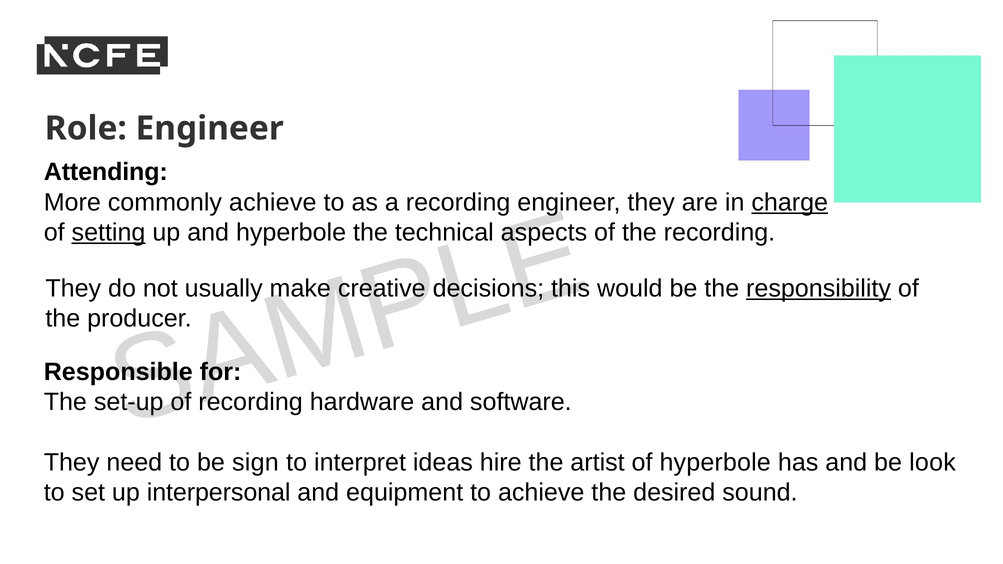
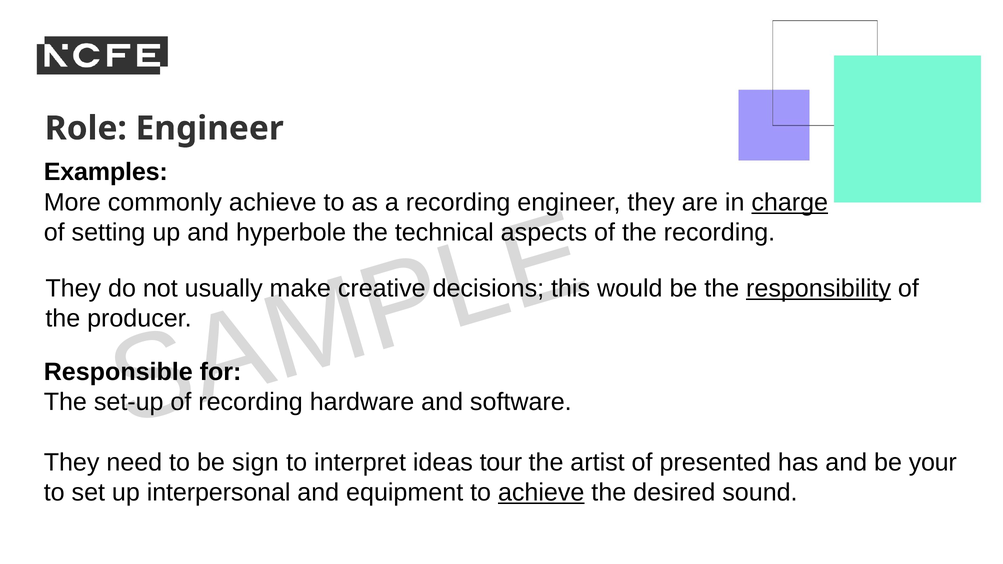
Attending: Attending -> Examples
setting underline: present -> none
hire: hire -> tour
of hyperbole: hyperbole -> presented
look: look -> your
achieve at (541, 493) underline: none -> present
